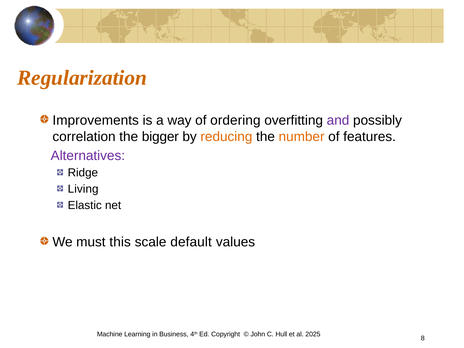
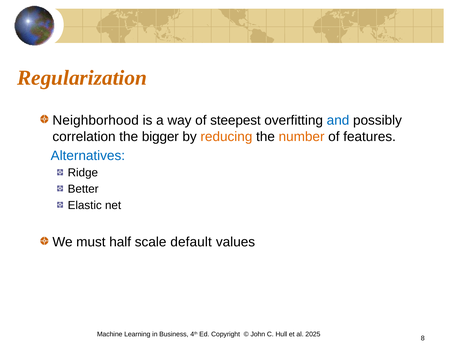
Improvements: Improvements -> Neighborhood
ordering: ordering -> steepest
and colour: purple -> blue
Alternatives colour: purple -> blue
Living: Living -> Better
this: this -> half
